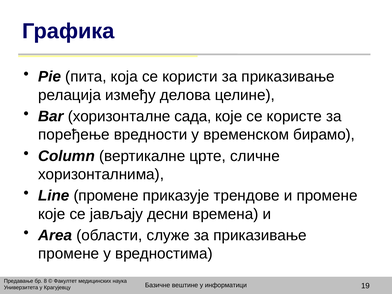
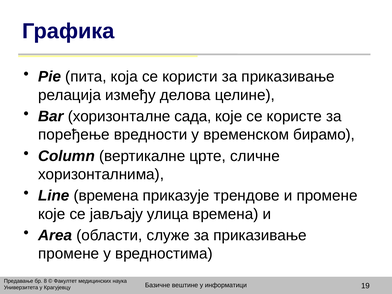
Line промене: промене -> времена
десни: десни -> улица
